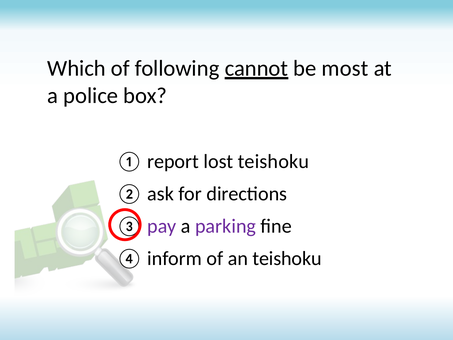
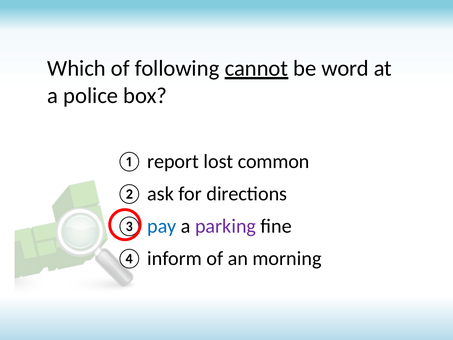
most: most -> word
lost teishoku: teishoku -> common
pay colour: purple -> blue
an teishoku: teishoku -> morning
